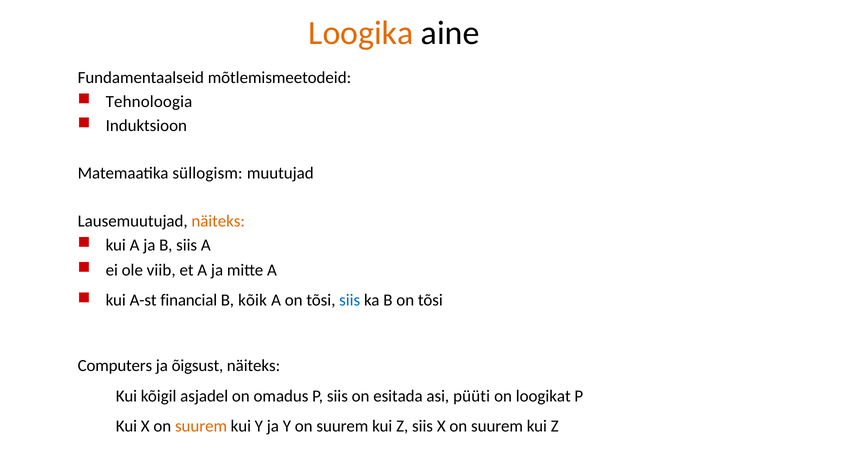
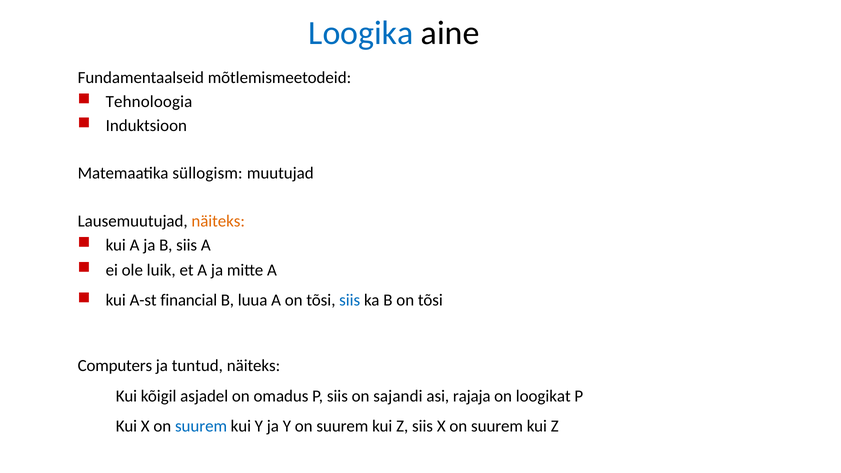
Loogika colour: orange -> blue
viib: viib -> luik
kõik: kõik -> luua
õigsust: õigsust -> tuntud
esitada: esitada -> sajandi
püüti: püüti -> rajaja
suurem at (201, 426) colour: orange -> blue
